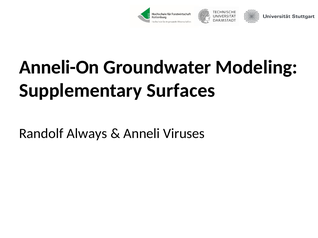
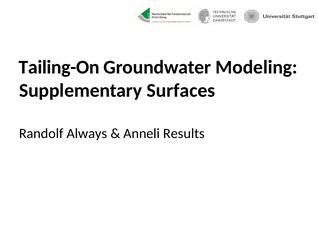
Anneli-On: Anneli-On -> Tailing-On
Viruses: Viruses -> Results
